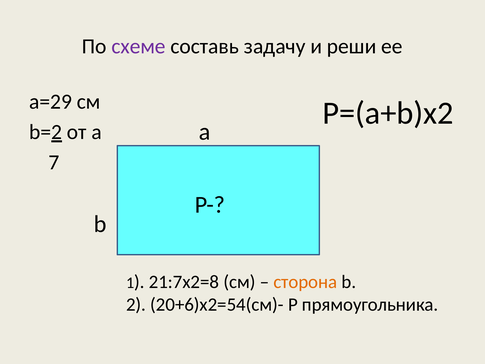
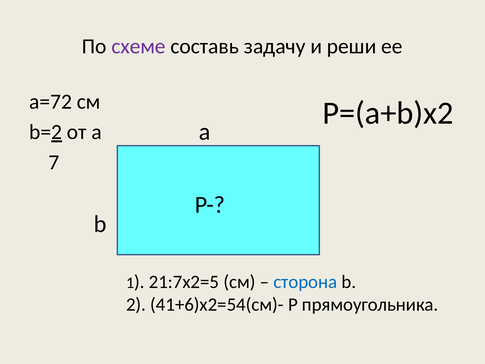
a=29: a=29 -> a=72
21:7х2=8: 21:7х2=8 -> 21:7х2=5
сторона colour: orange -> blue
20+6)х2=54(см)-: 20+6)х2=54(см)- -> 41+6)х2=54(см)-
